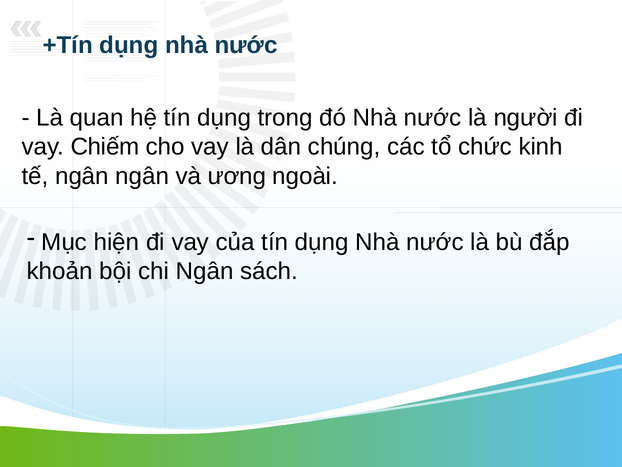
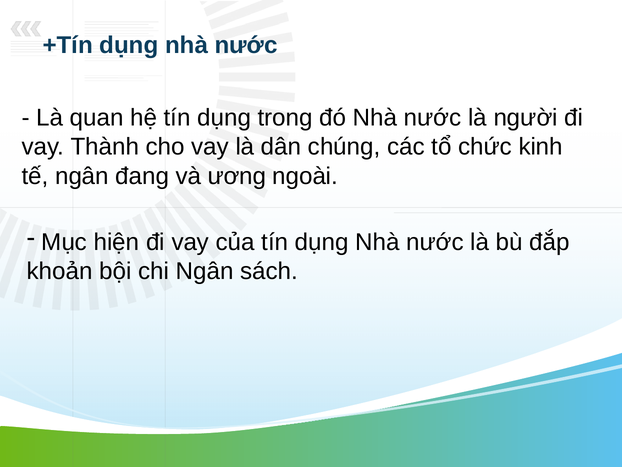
Chiếm: Chiếm -> Thành
ngân ngân: ngân -> đang
